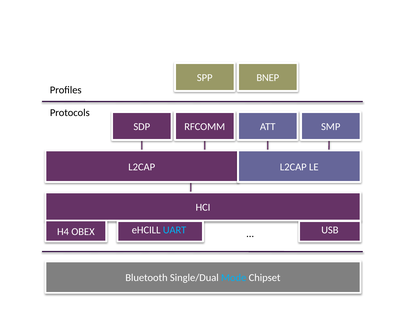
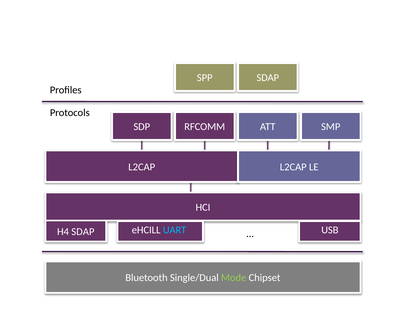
SPP BNEP: BNEP -> SDAP
H4 OBEX: OBEX -> SDAP
Mode colour: light blue -> light green
